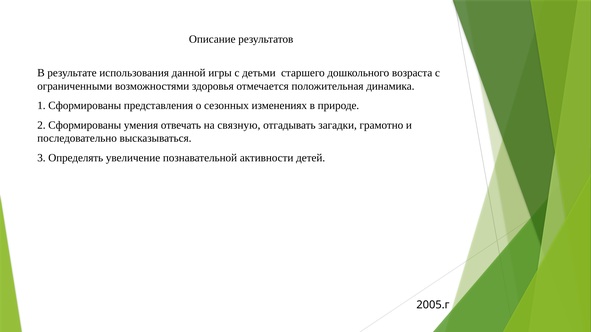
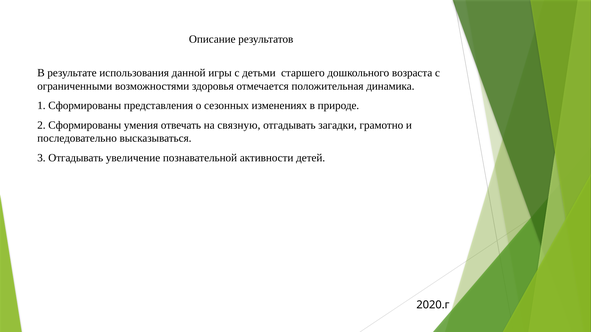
3 Определять: Определять -> Отгадывать
2005.г: 2005.г -> 2020.г
